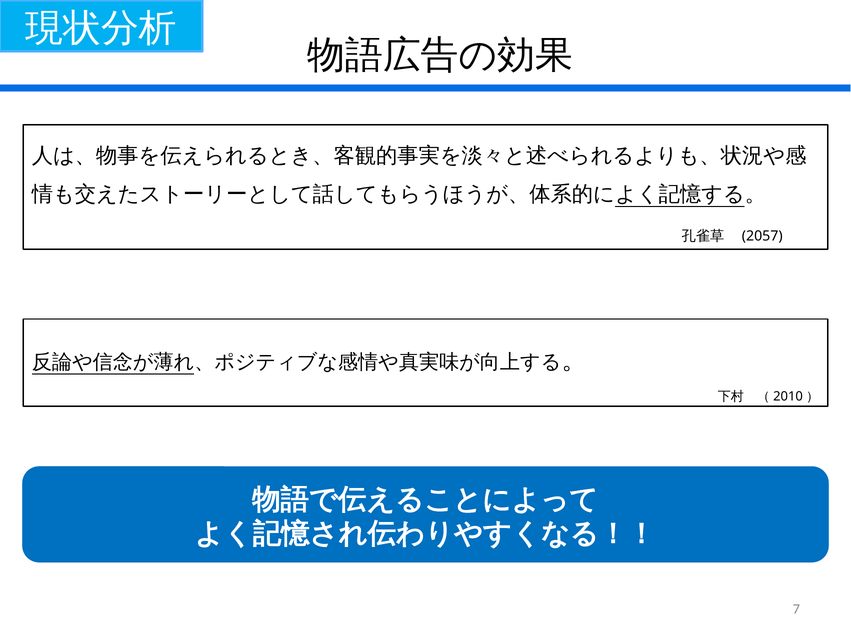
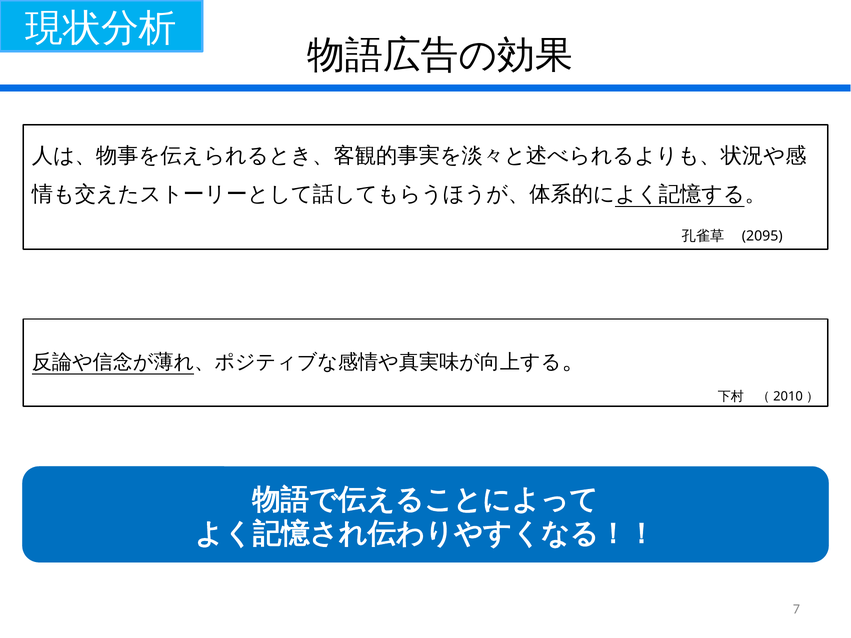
2057: 2057 -> 2095
